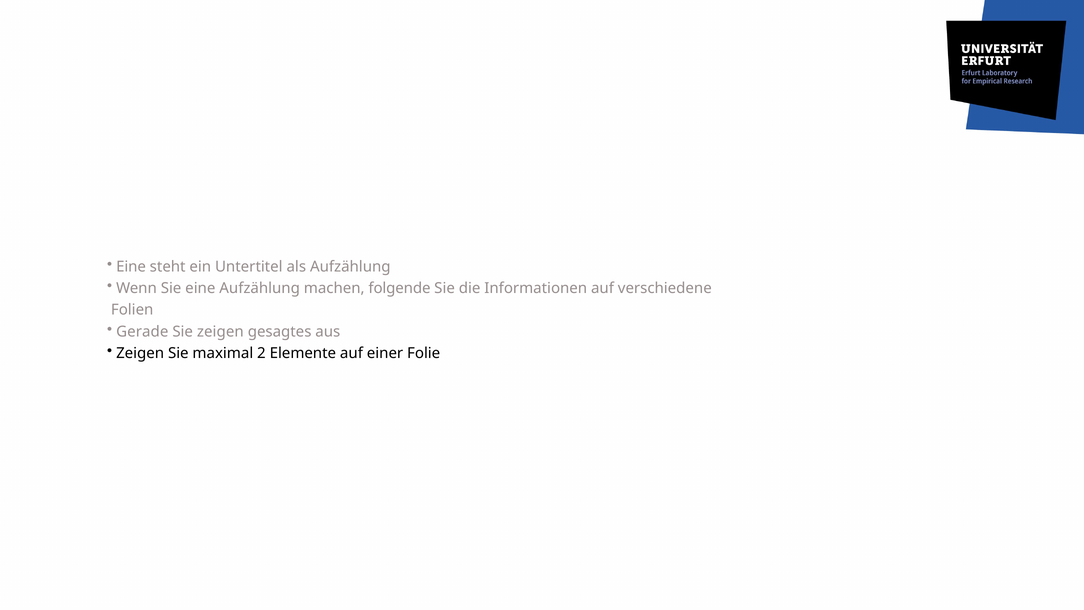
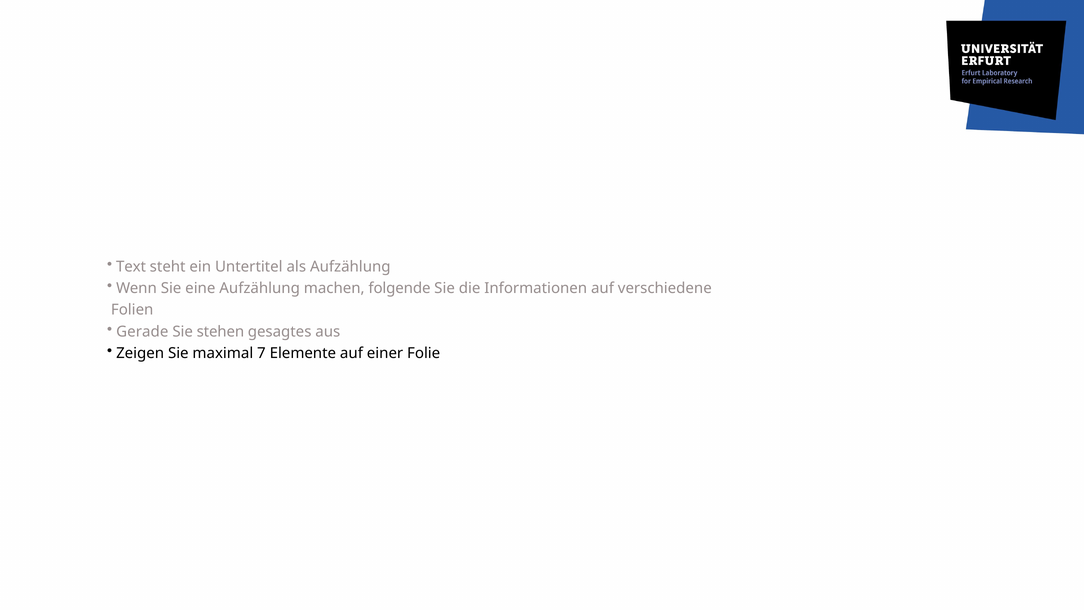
Eine at (131, 266): Eine -> Text
Sie zeigen: zeigen -> stehen
2: 2 -> 7
